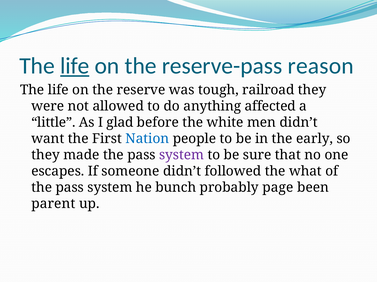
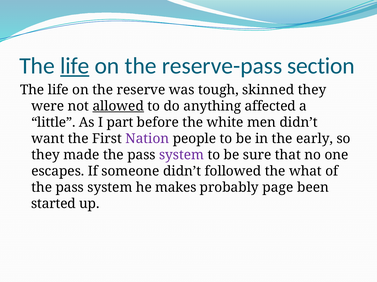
reason: reason -> section
railroad: railroad -> skinned
allowed underline: none -> present
glad: glad -> part
Nation colour: blue -> purple
bunch: bunch -> makes
parent: parent -> started
